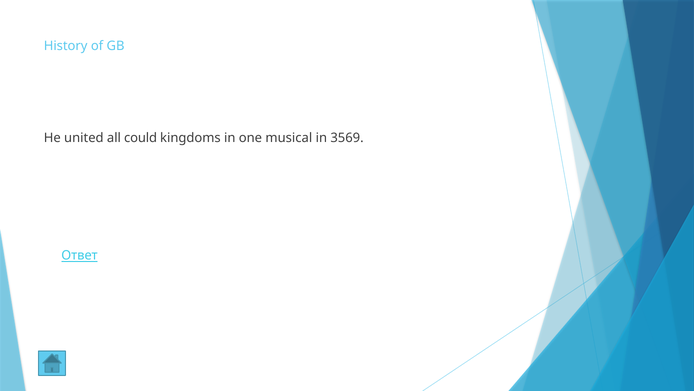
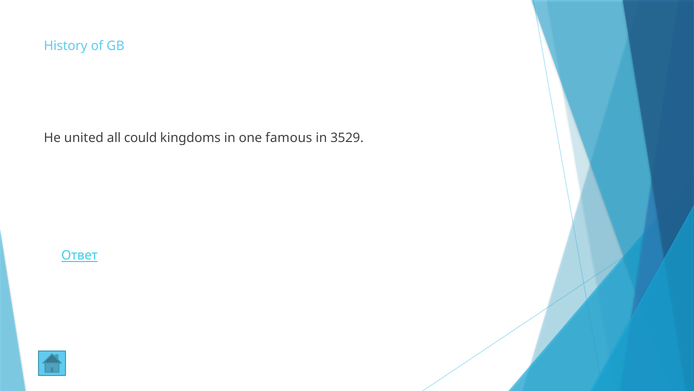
musical: musical -> famous
3569: 3569 -> 3529
